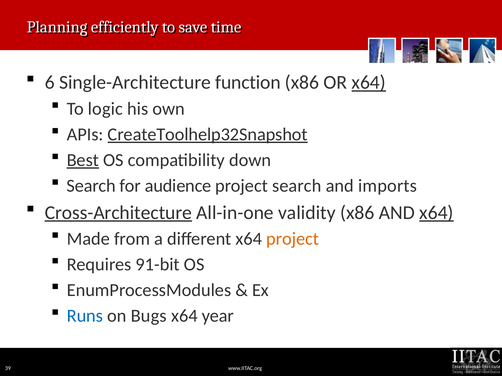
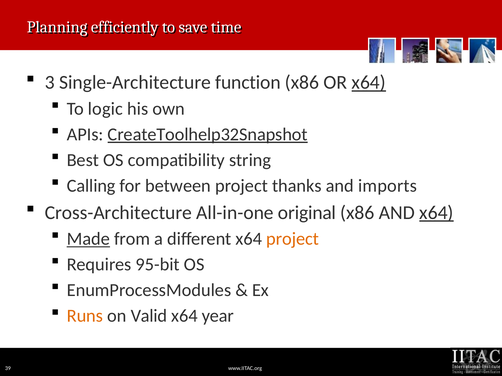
6: 6 -> 3
Best underline: present -> none
down: down -> string
Search at (91, 186): Search -> Calling
audience: audience -> between
project search: search -> thanks
Cross-Architecture underline: present -> none
validity: validity -> original
Made underline: none -> present
91-bit: 91-bit -> 95-bit
Runs colour: blue -> orange
Bugs: Bugs -> Valid
